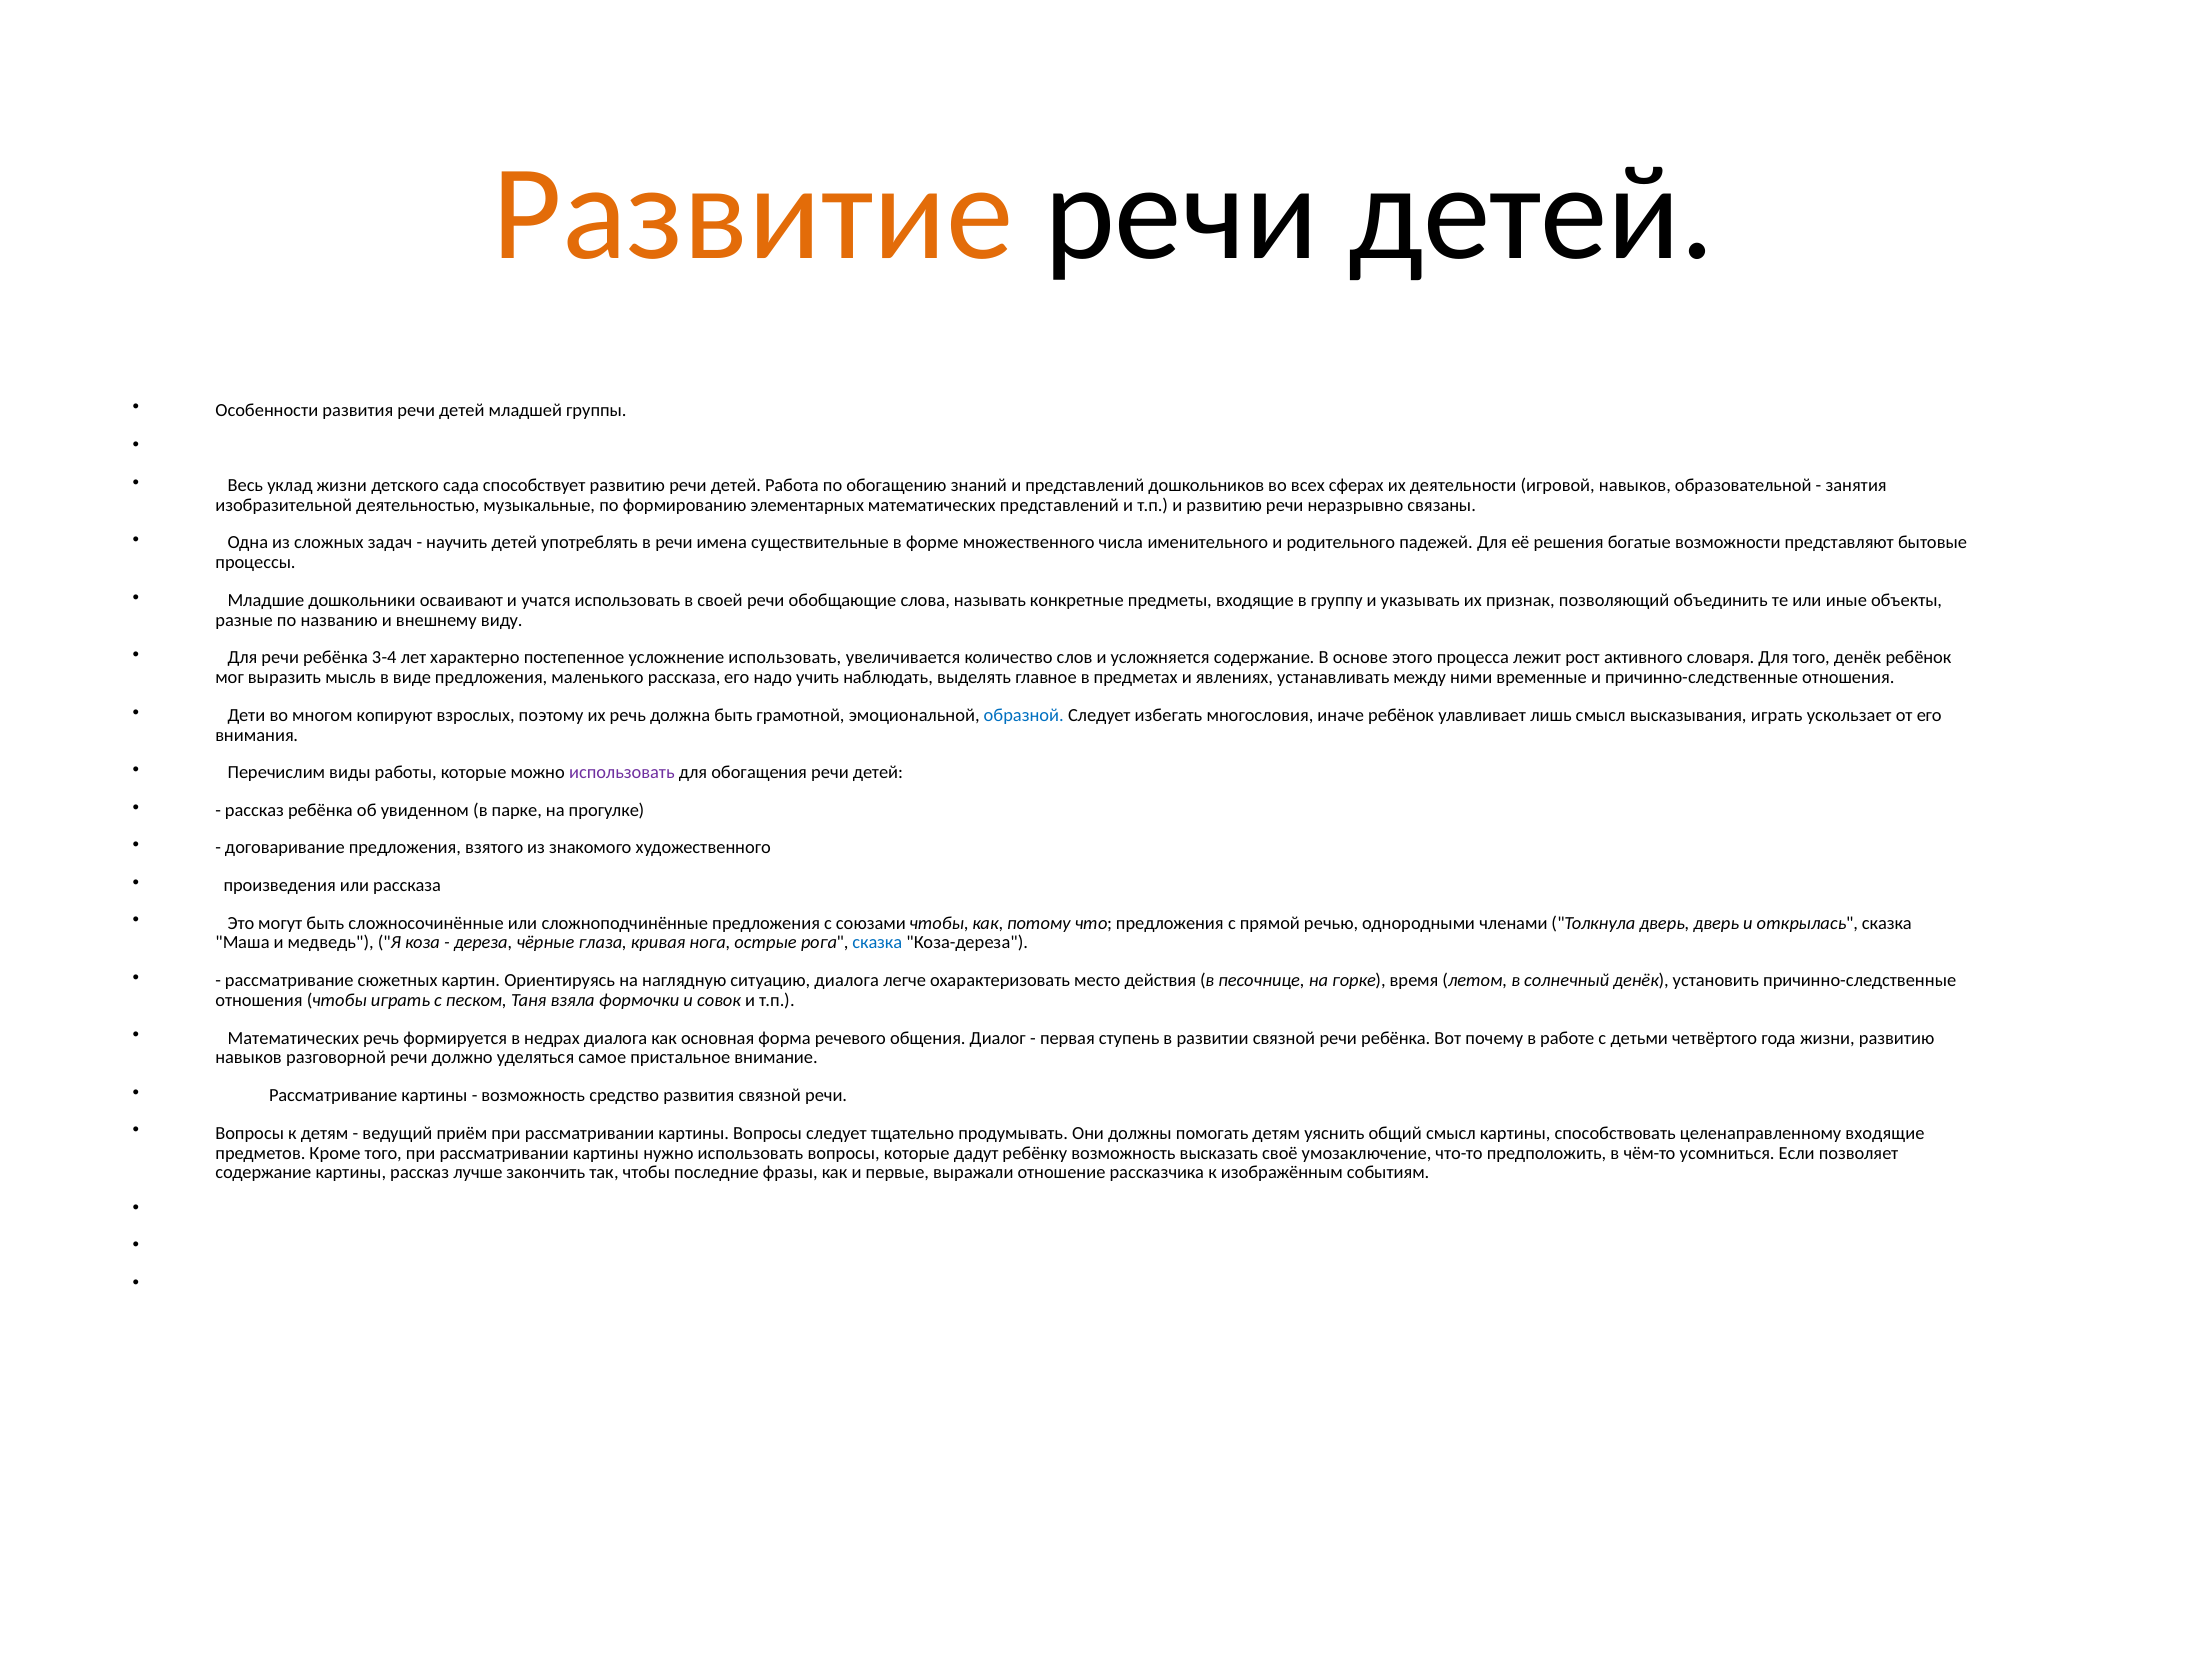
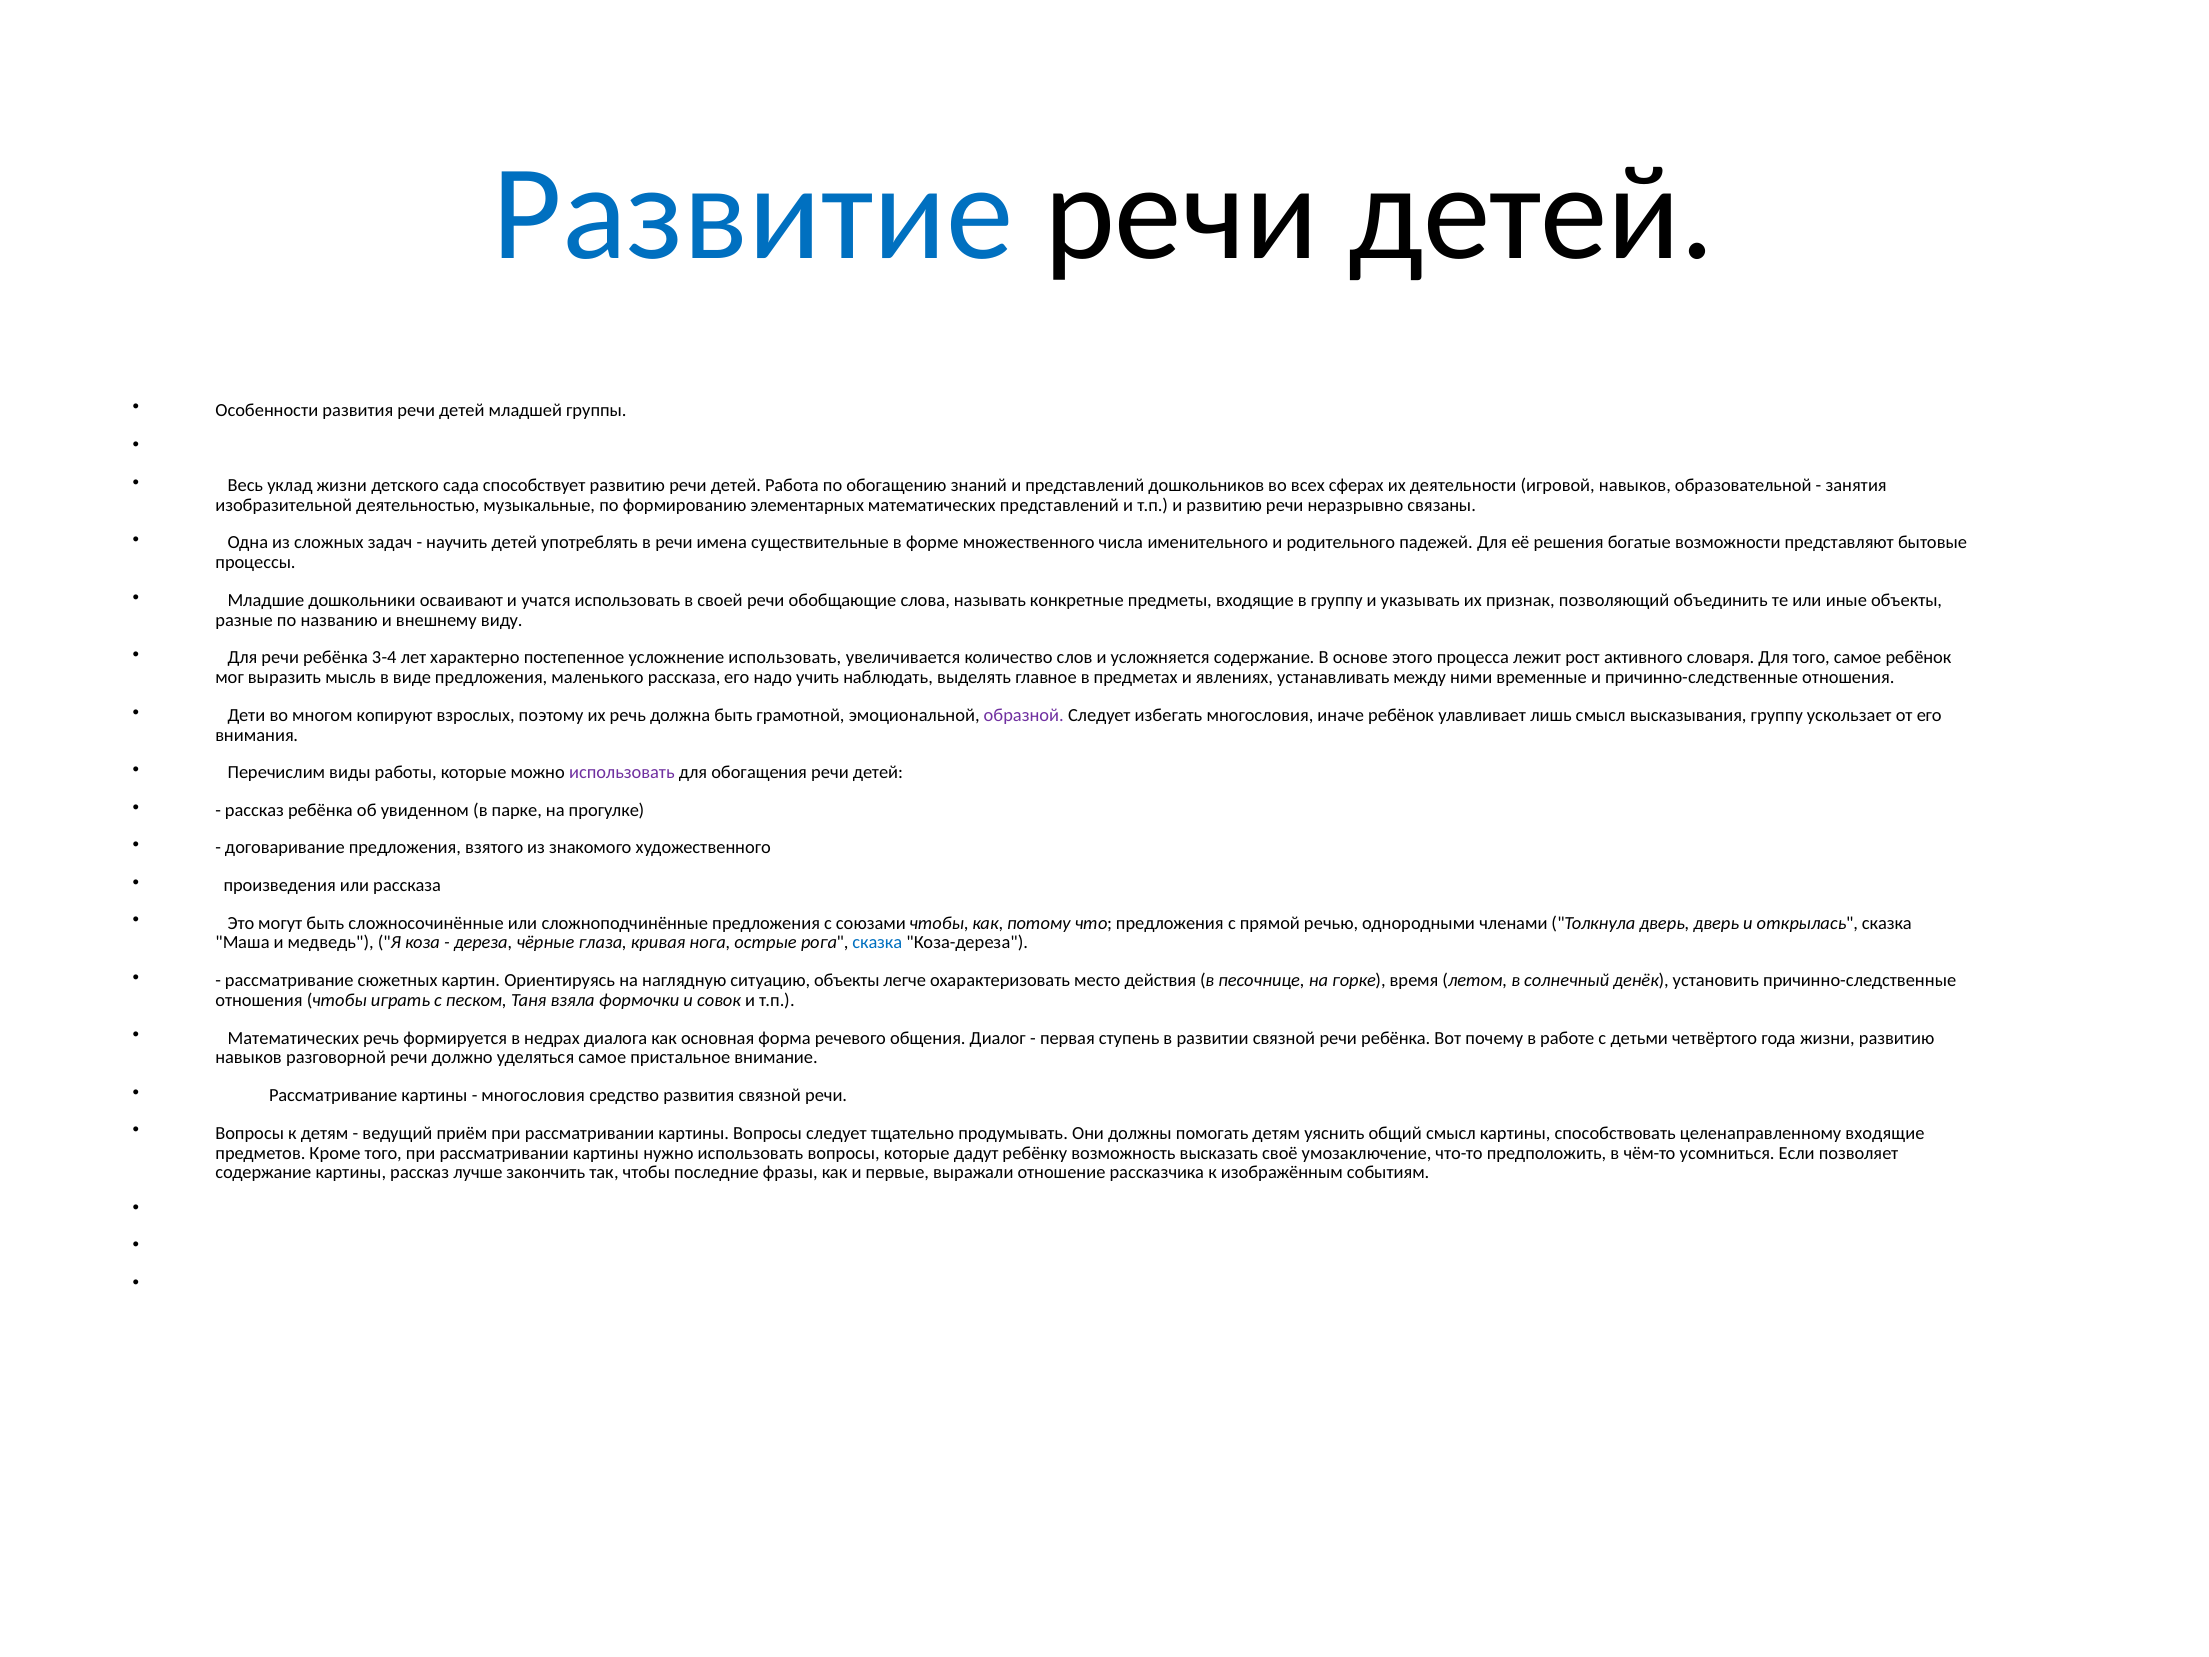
Развитие colour: orange -> blue
того денёк: денёк -> самое
образной colour: blue -> purple
высказывания играть: играть -> группу
ситуацию диалога: диалога -> объекты
возможность at (533, 1095): возможность -> многословия
